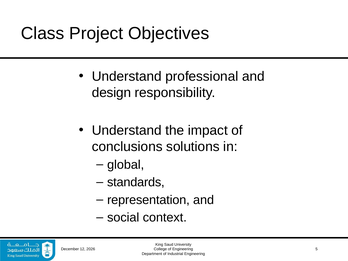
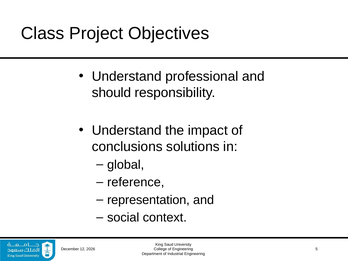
design: design -> should
standards: standards -> reference
